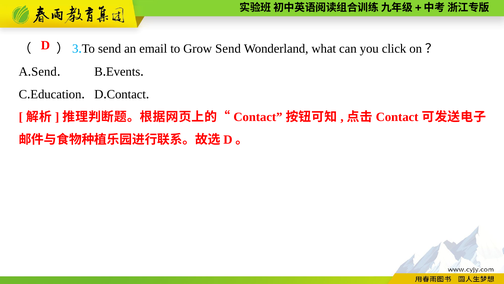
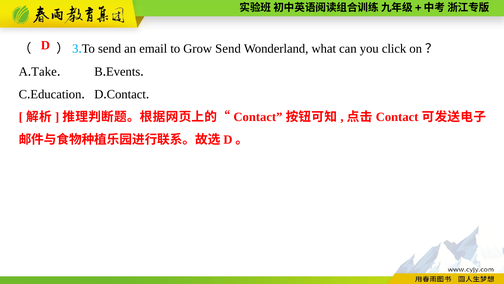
Send at (44, 71): Send -> Take
